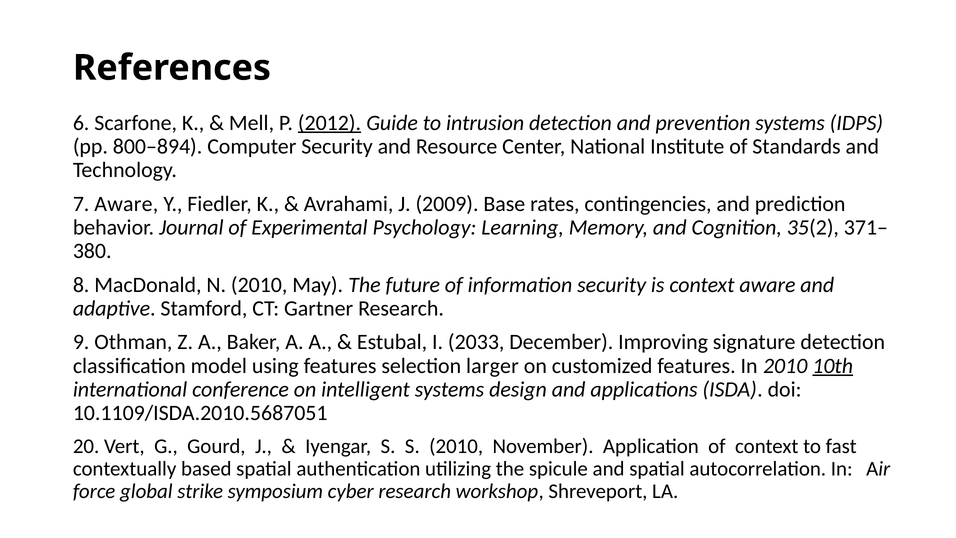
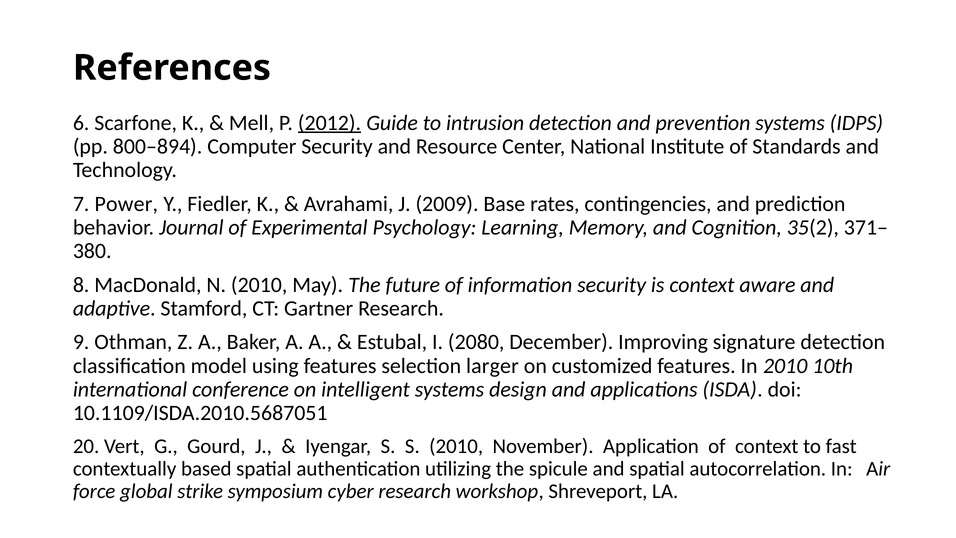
7 Aware: Aware -> Power
2033: 2033 -> 2080
10th underline: present -> none
